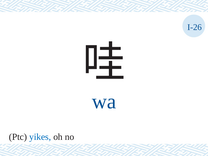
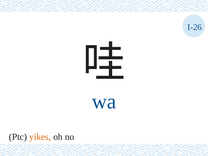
yikes colour: blue -> orange
